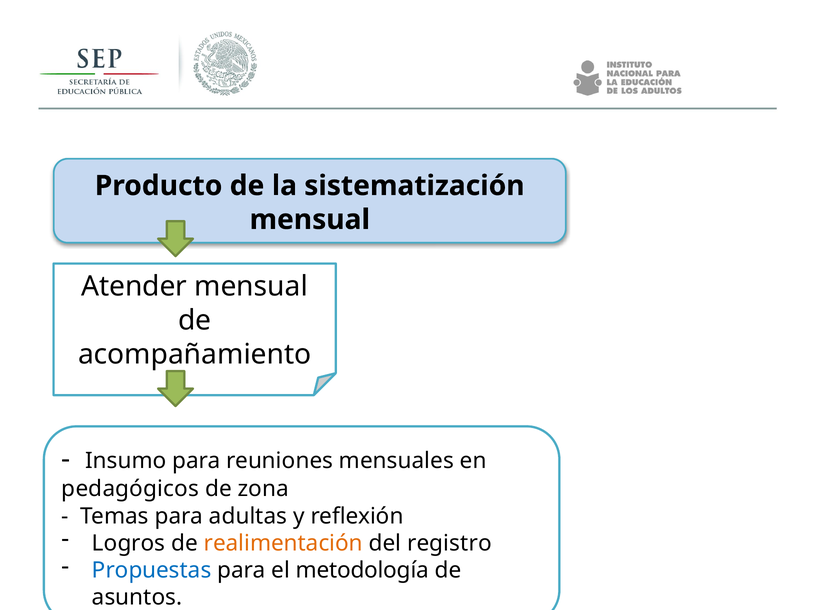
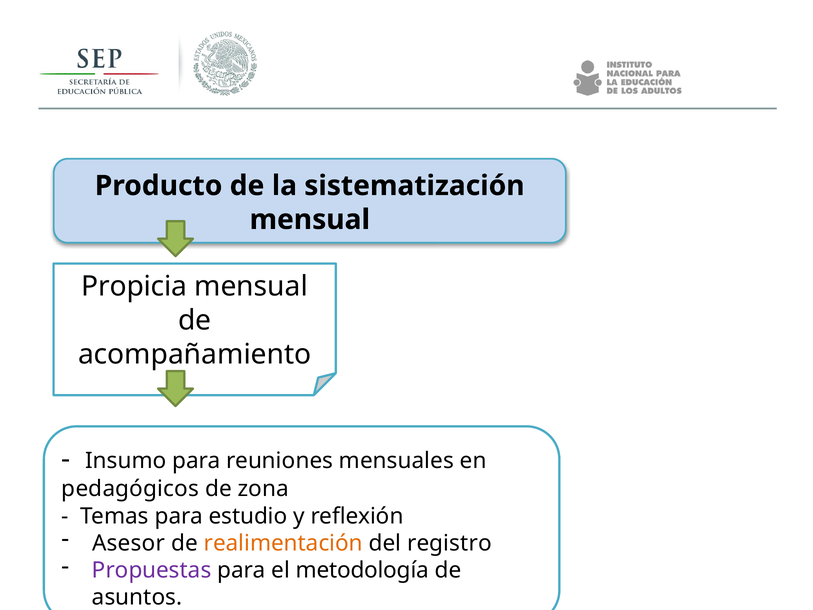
Atender: Atender -> Propicia
adultas: adultas -> estudio
Logros: Logros -> Asesor
Propuestas colour: blue -> purple
